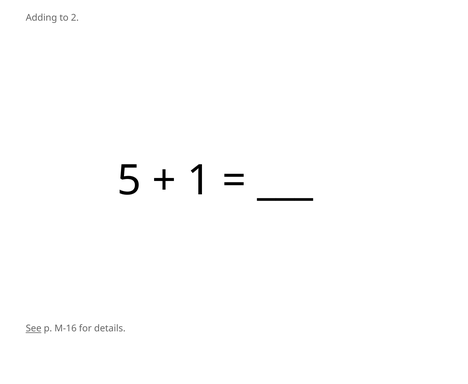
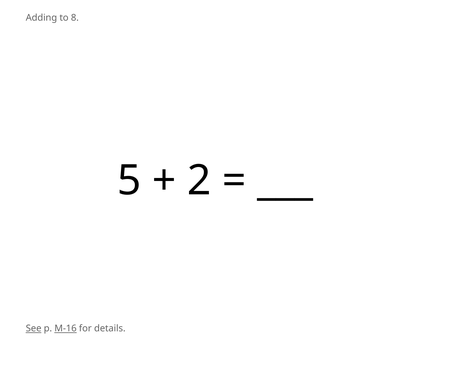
2: 2 -> 8
1: 1 -> 2
M-16 underline: none -> present
